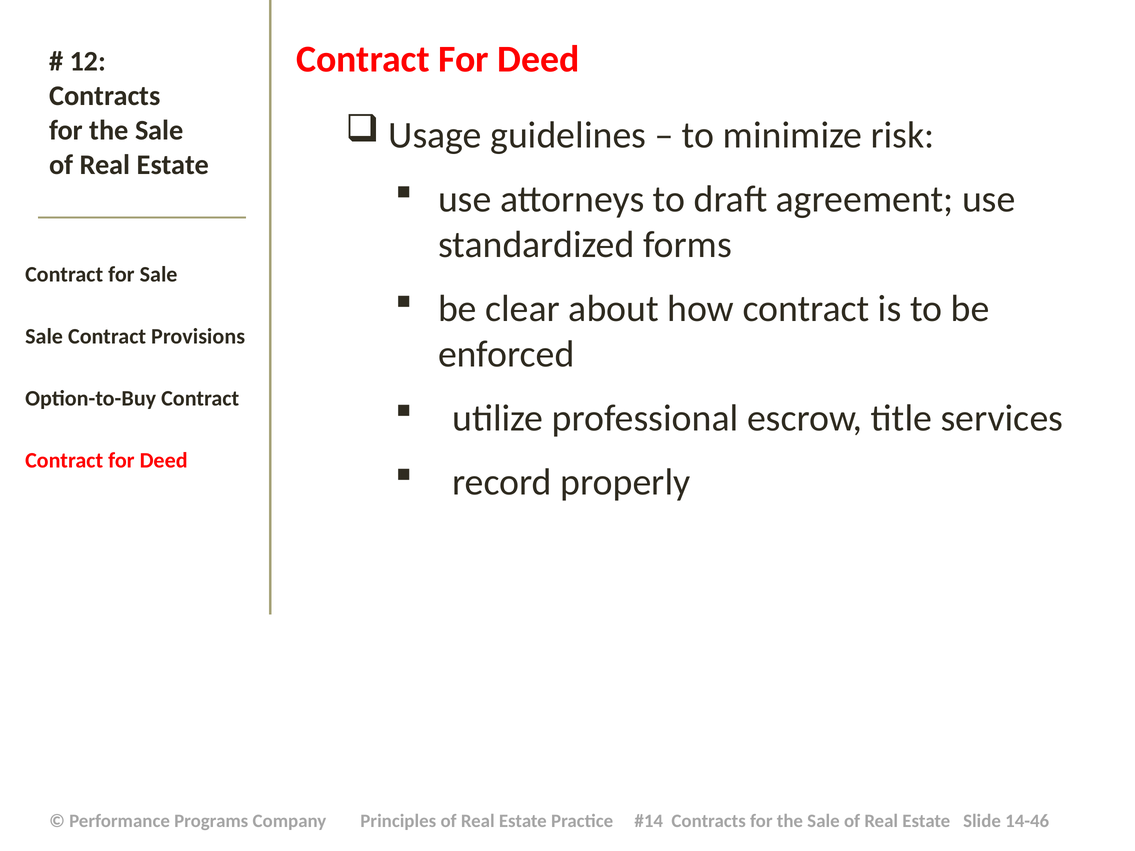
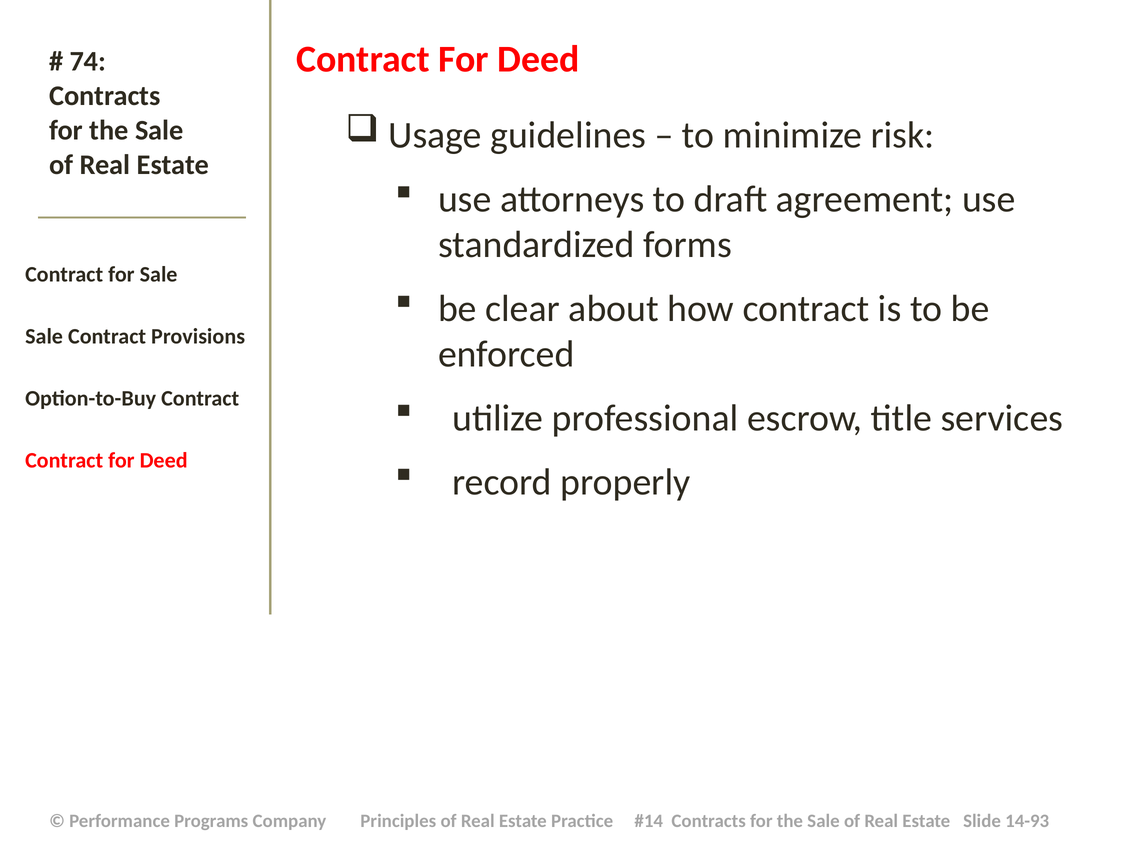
12: 12 -> 74
14-46: 14-46 -> 14-93
